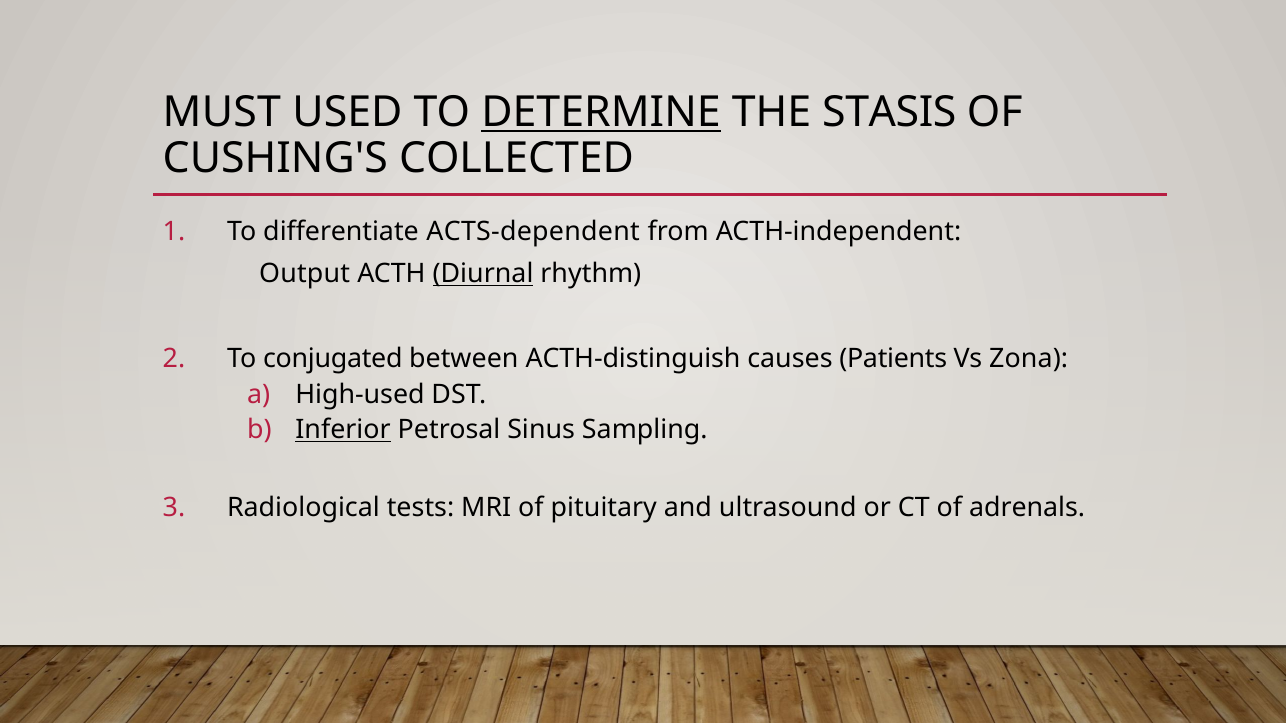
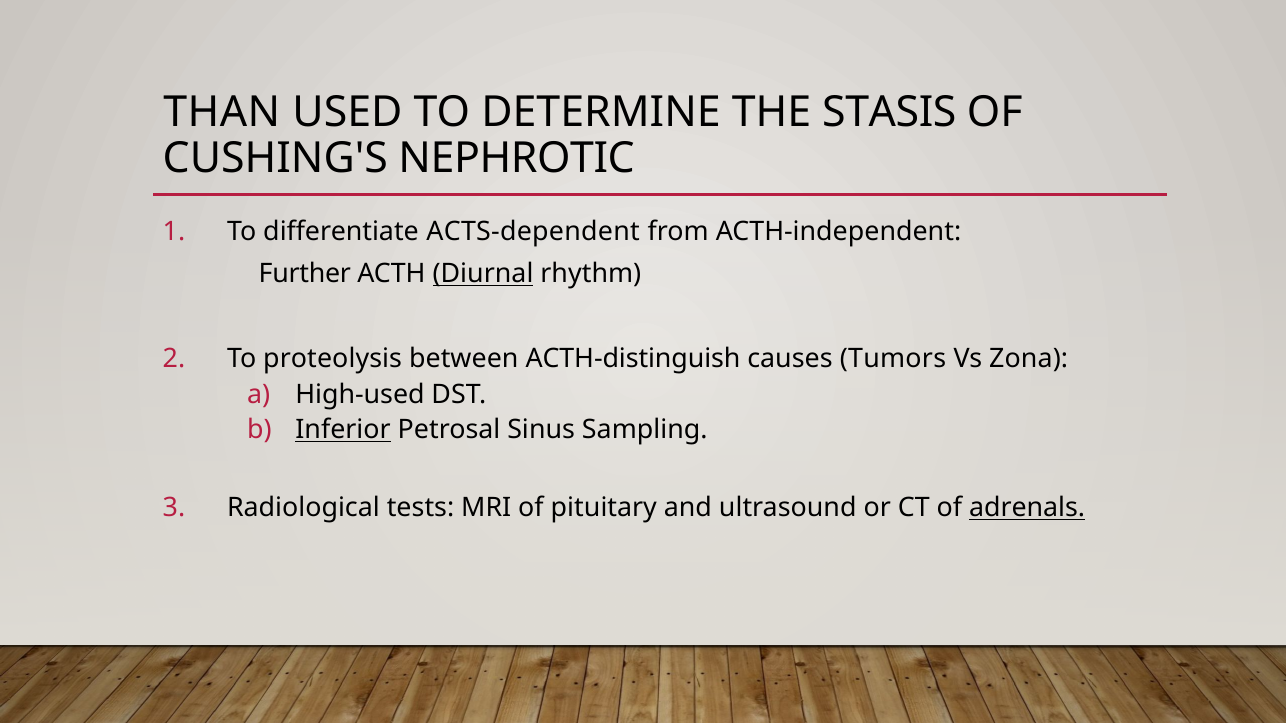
MUST: MUST -> THAN
DETERMINE underline: present -> none
COLLECTED: COLLECTED -> NEPHROTIC
Output: Output -> Further
conjugated: conjugated -> proteolysis
Patients: Patients -> Tumors
adrenals underline: none -> present
